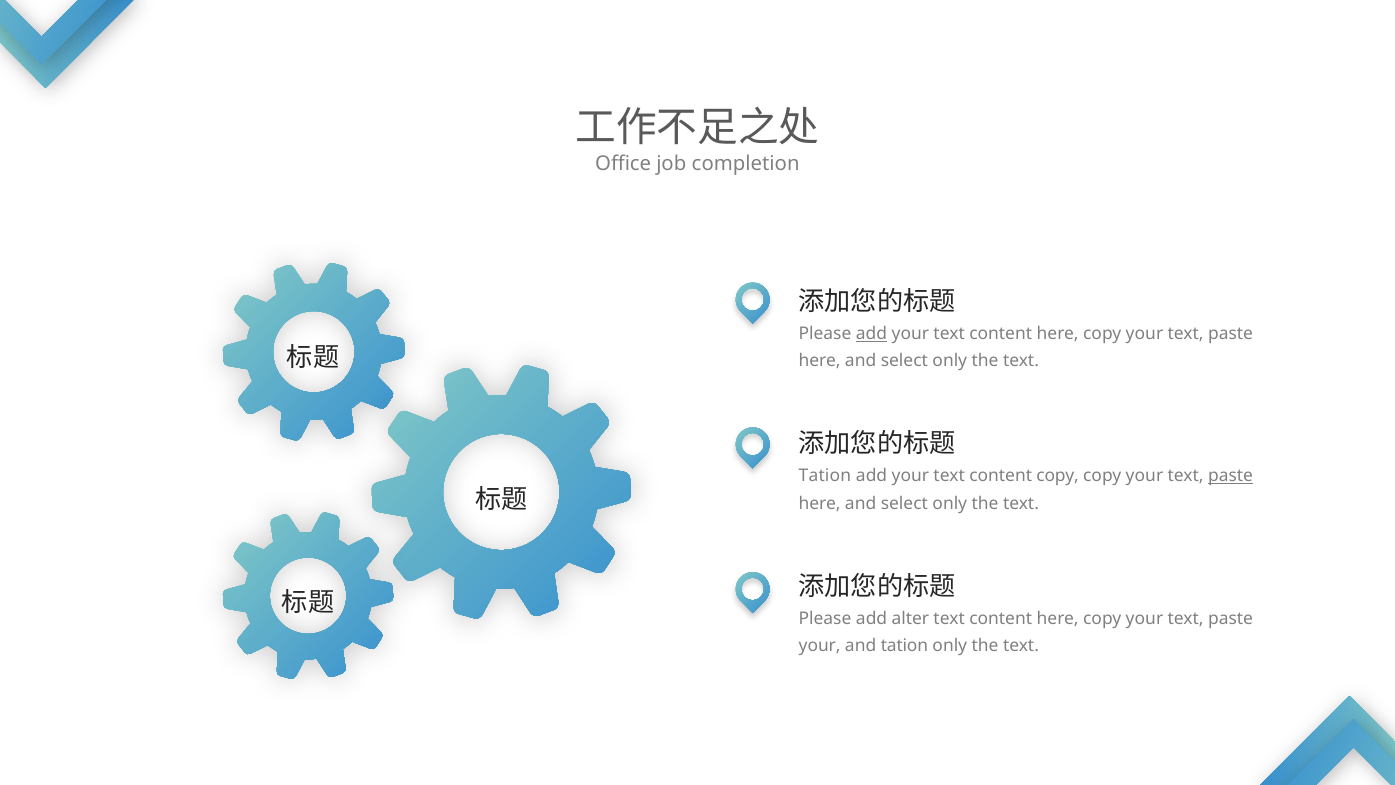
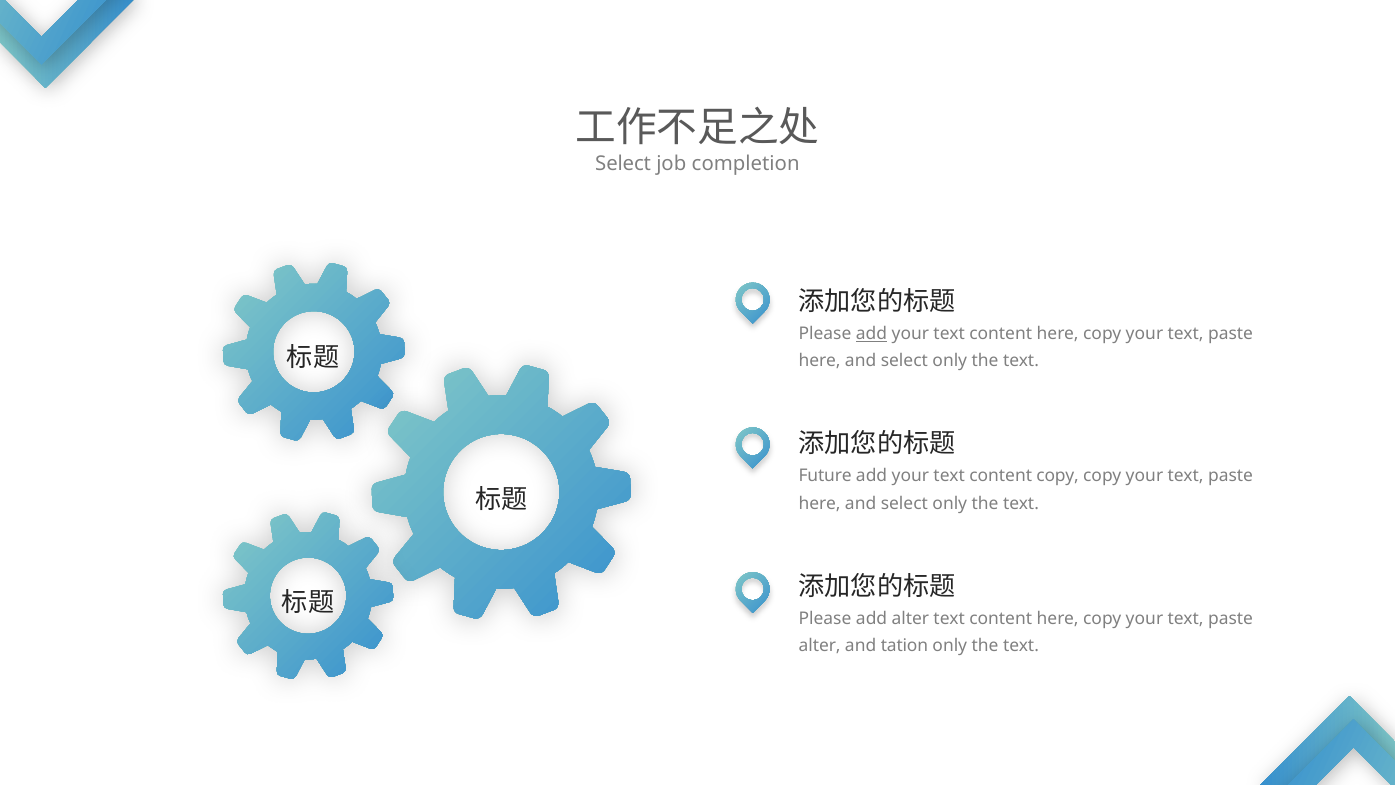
Office at (623, 164): Office -> Select
Tation at (825, 476): Tation -> Future
paste at (1231, 476) underline: present -> none
your at (820, 645): your -> alter
